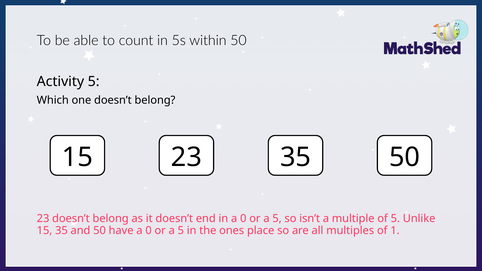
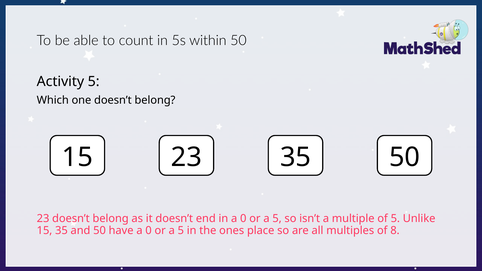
1: 1 -> 8
